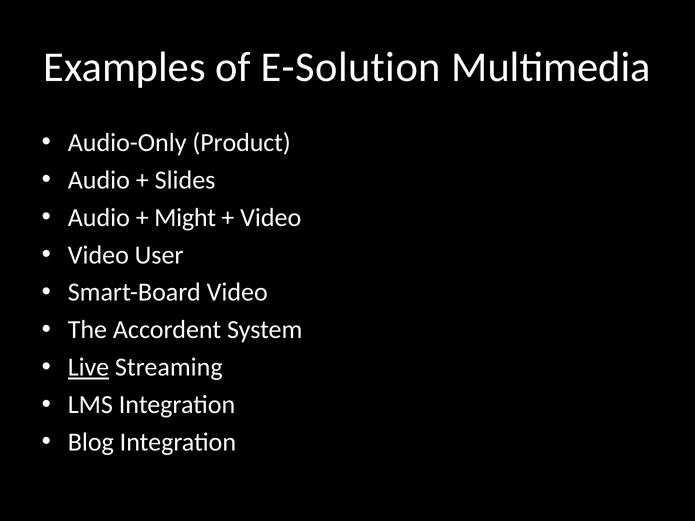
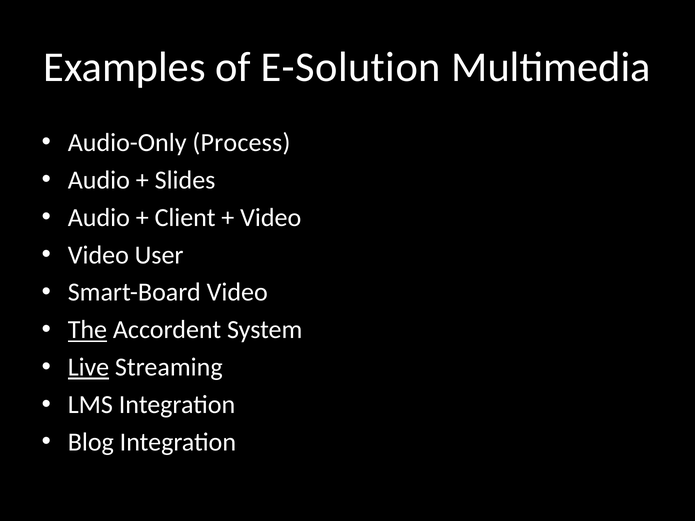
Product: Product -> Process
Might: Might -> Client
The underline: none -> present
